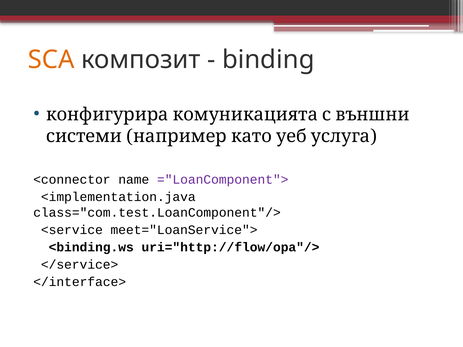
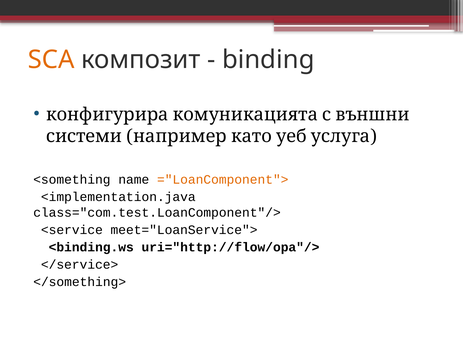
<connector: <connector -> <something
="LoanComponent"> colour: purple -> orange
</interface>: </interface> -> </something>
